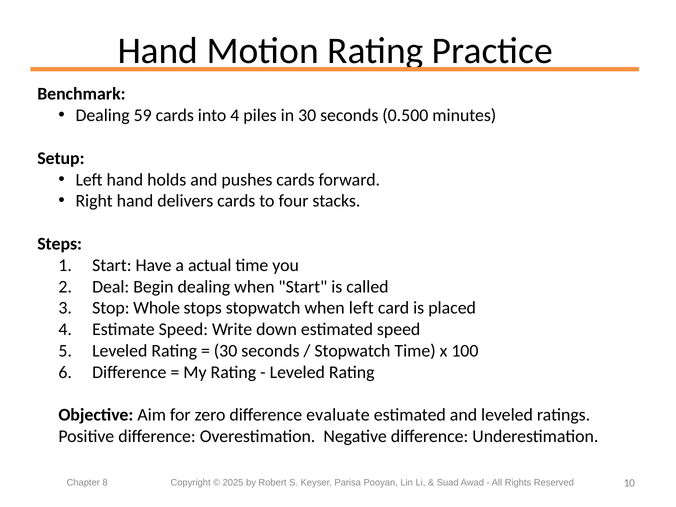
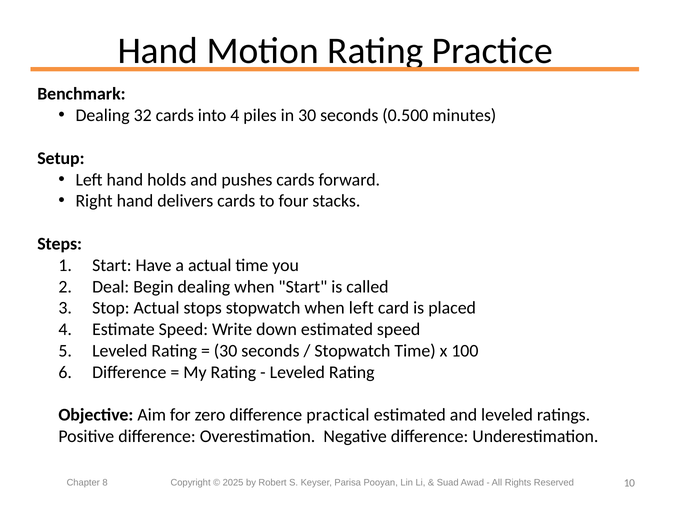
59: 59 -> 32
Stop Whole: Whole -> Actual
evaluate: evaluate -> practical
